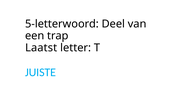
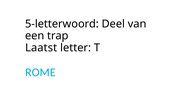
JUISTE: JUISTE -> ROME
